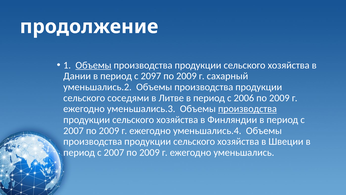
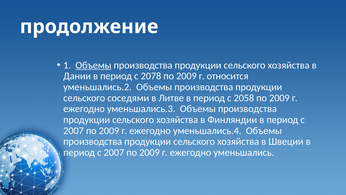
2097: 2097 -> 2078
сахарный: сахарный -> относится
2006: 2006 -> 2058
производства at (247, 109) underline: present -> none
